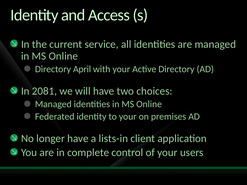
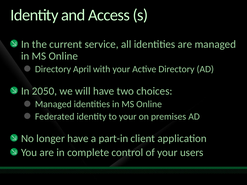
2081: 2081 -> 2050
lists-in: lists-in -> part-in
